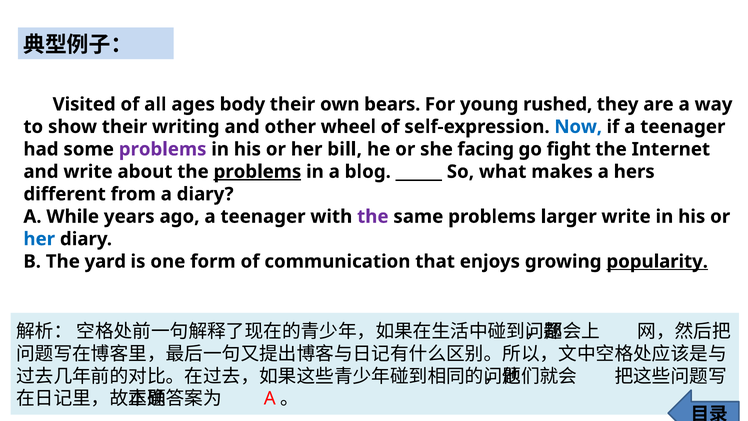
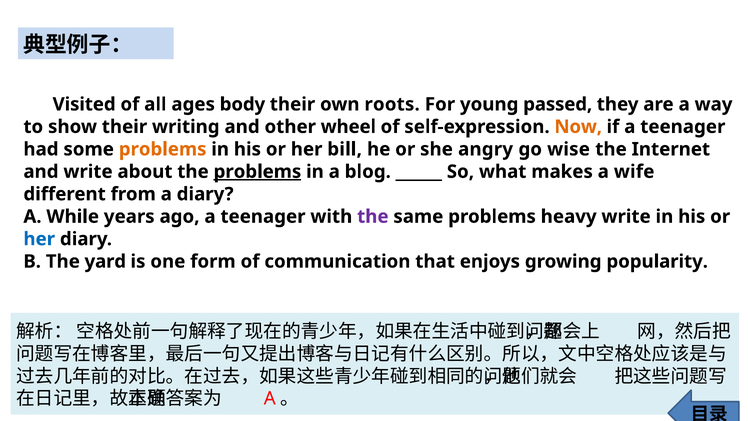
bears: bears -> roots
rushed: rushed -> passed
Now colour: blue -> orange
problems at (163, 149) colour: purple -> orange
facing: facing -> angry
fight: fight -> wise
hers: hers -> wife
larger: larger -> heavy
popularity underline: present -> none
